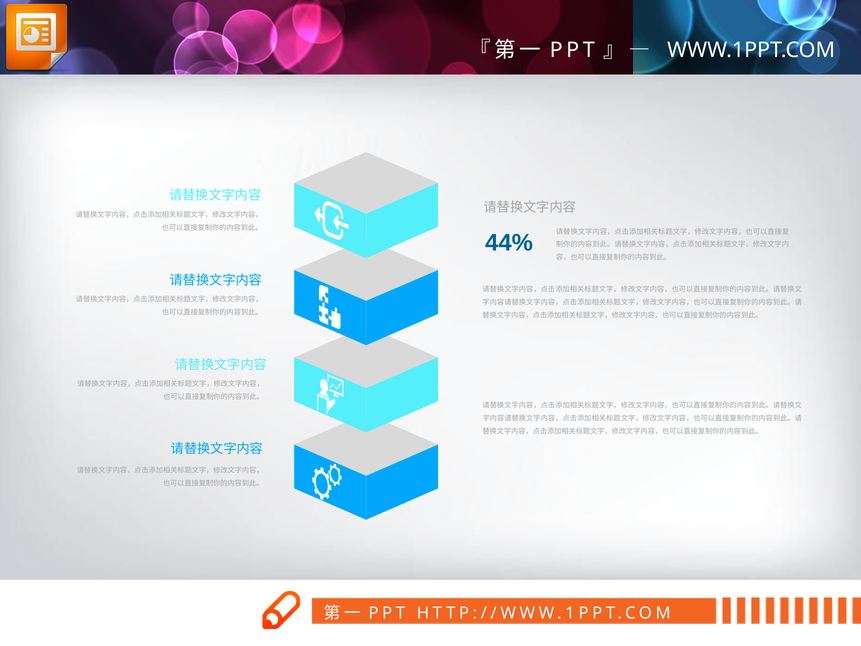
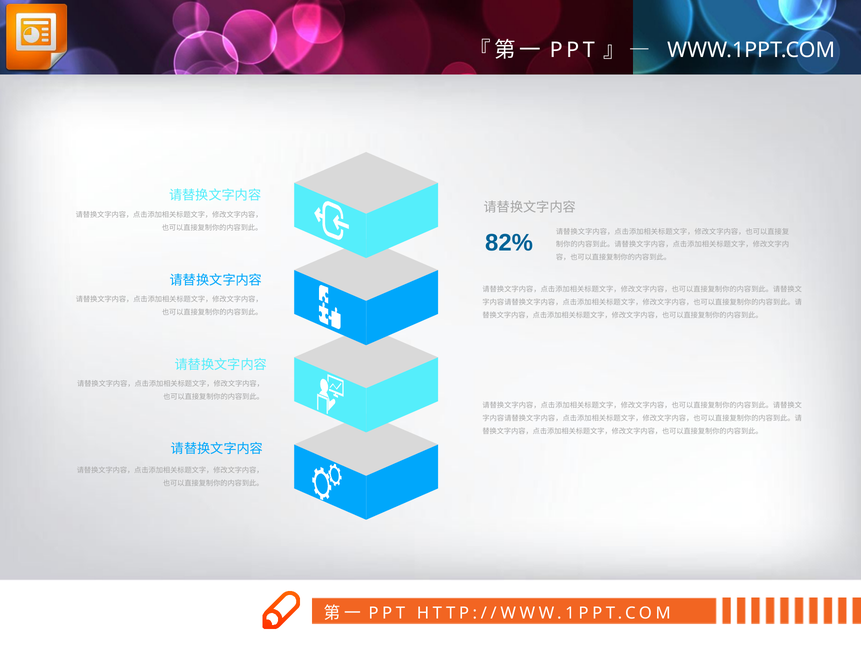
44%: 44% -> 82%
